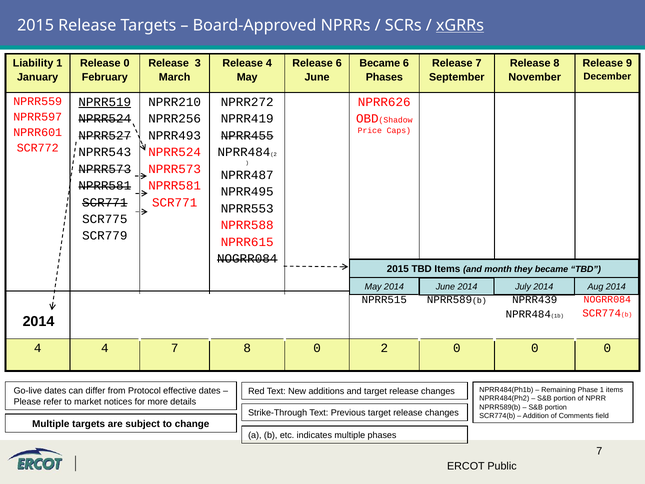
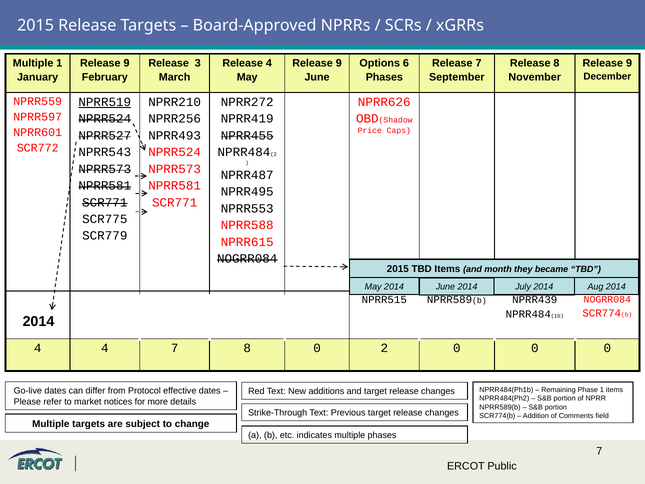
xGRRs underline: present -> none
Liability at (33, 63): Liability -> Multiple
0 at (126, 63): 0 -> 9
6 at (339, 63): 6 -> 9
Became at (380, 63): Became -> Options
